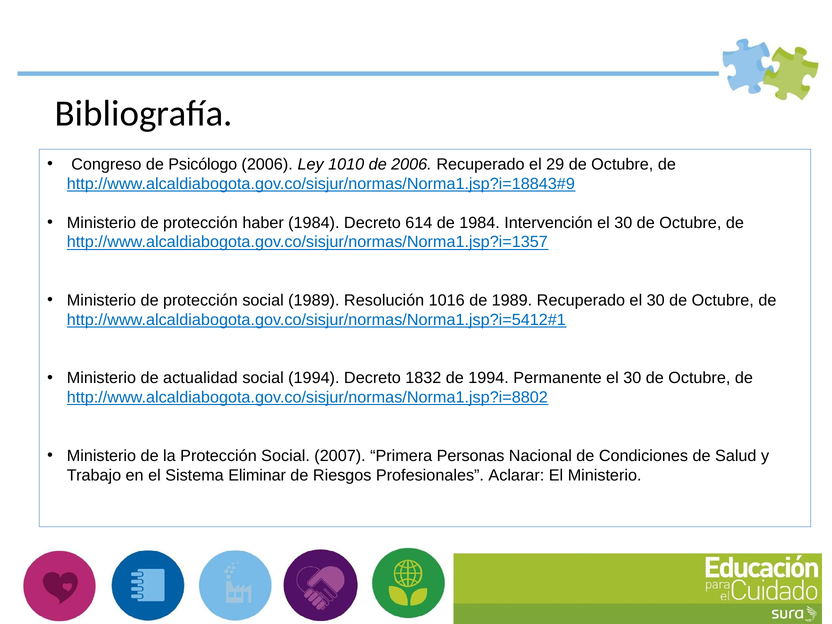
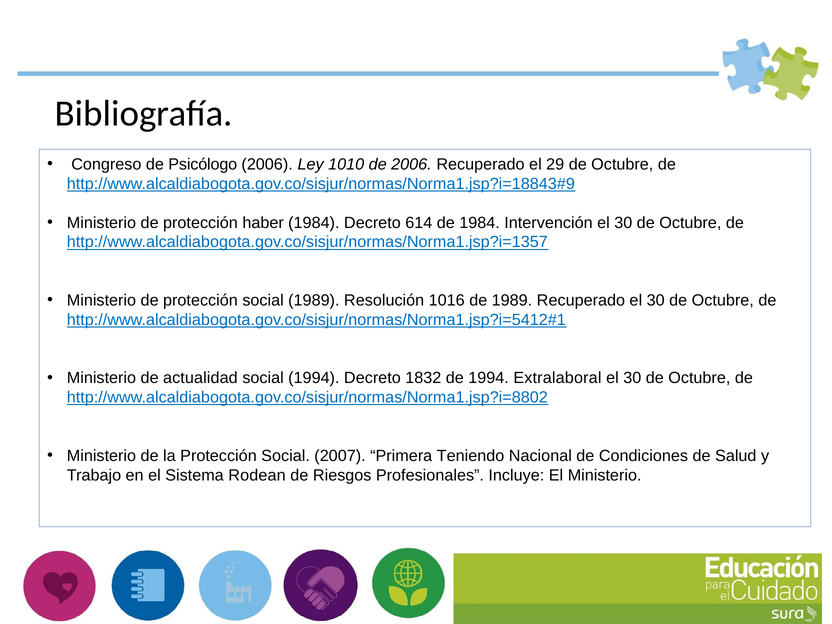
Permanente: Permanente -> Extralaboral
Personas: Personas -> Teniendo
Eliminar: Eliminar -> Rodean
Aclarar: Aclarar -> Incluye
